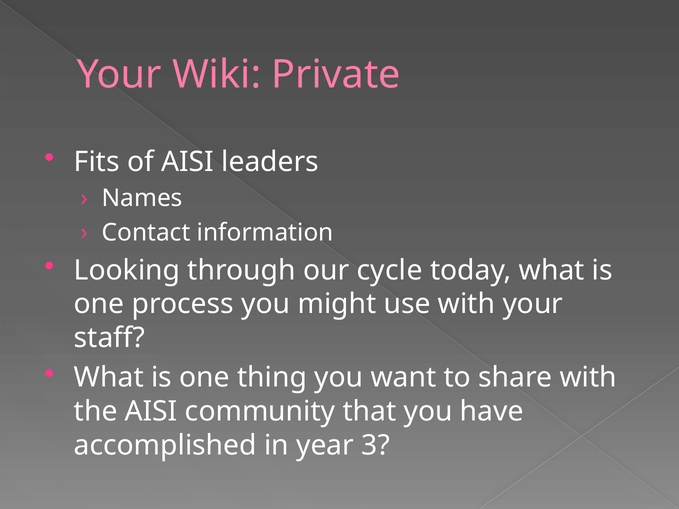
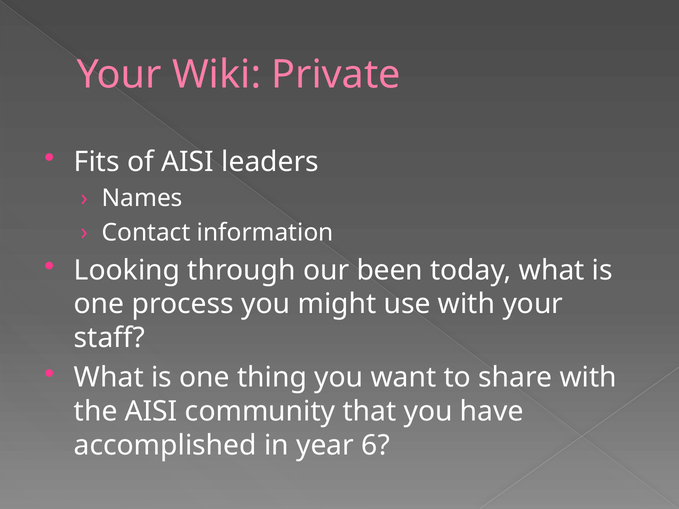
cycle: cycle -> been
3: 3 -> 6
